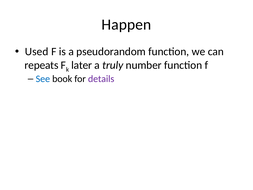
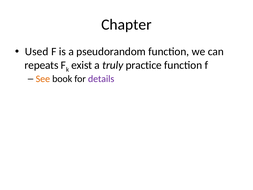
Happen: Happen -> Chapter
later: later -> exist
number: number -> practice
See colour: blue -> orange
